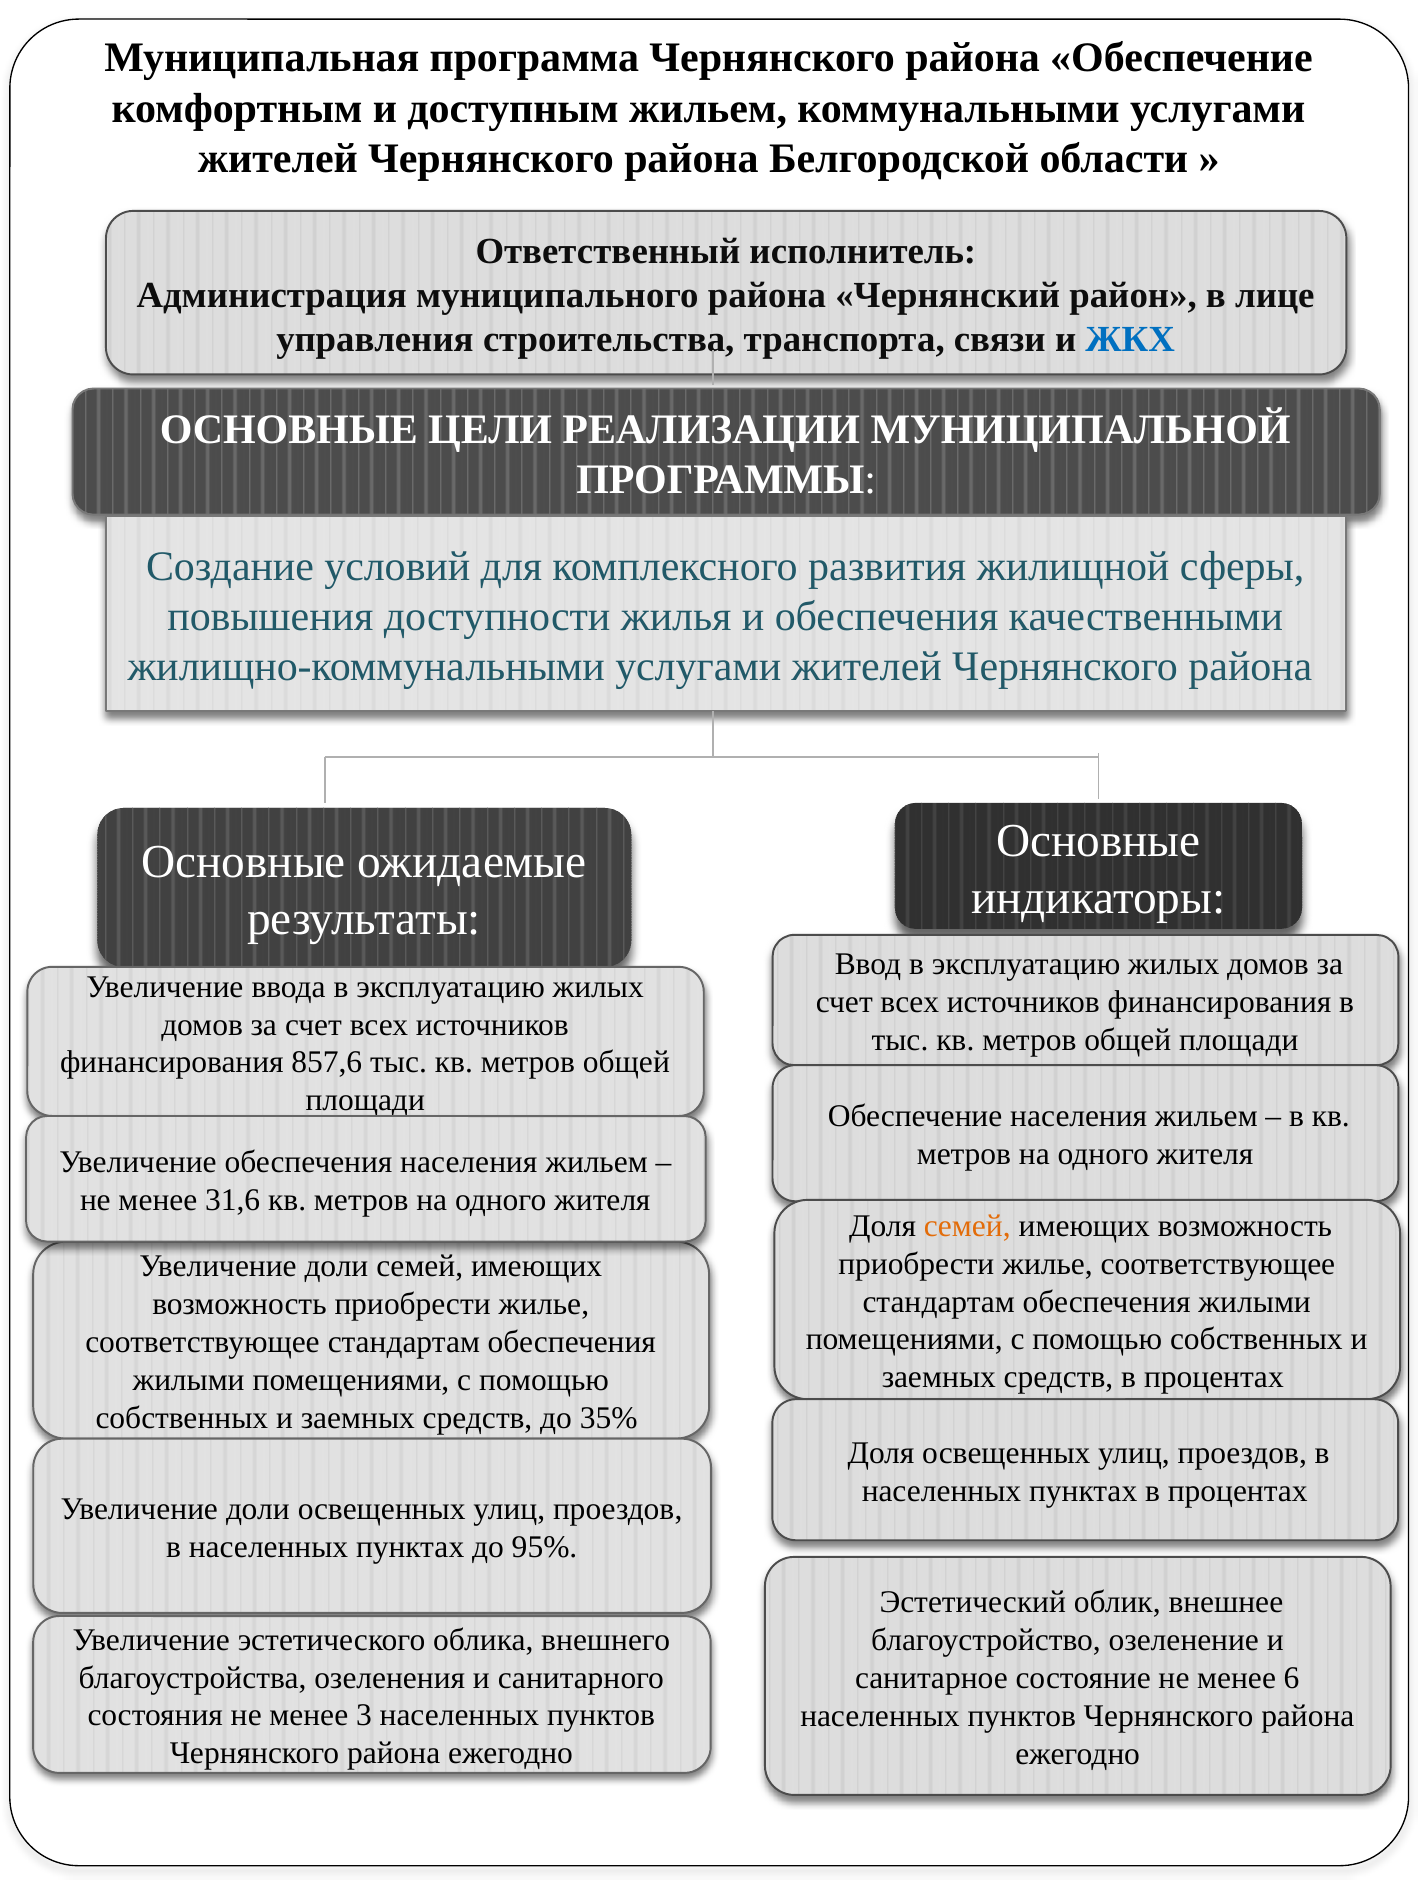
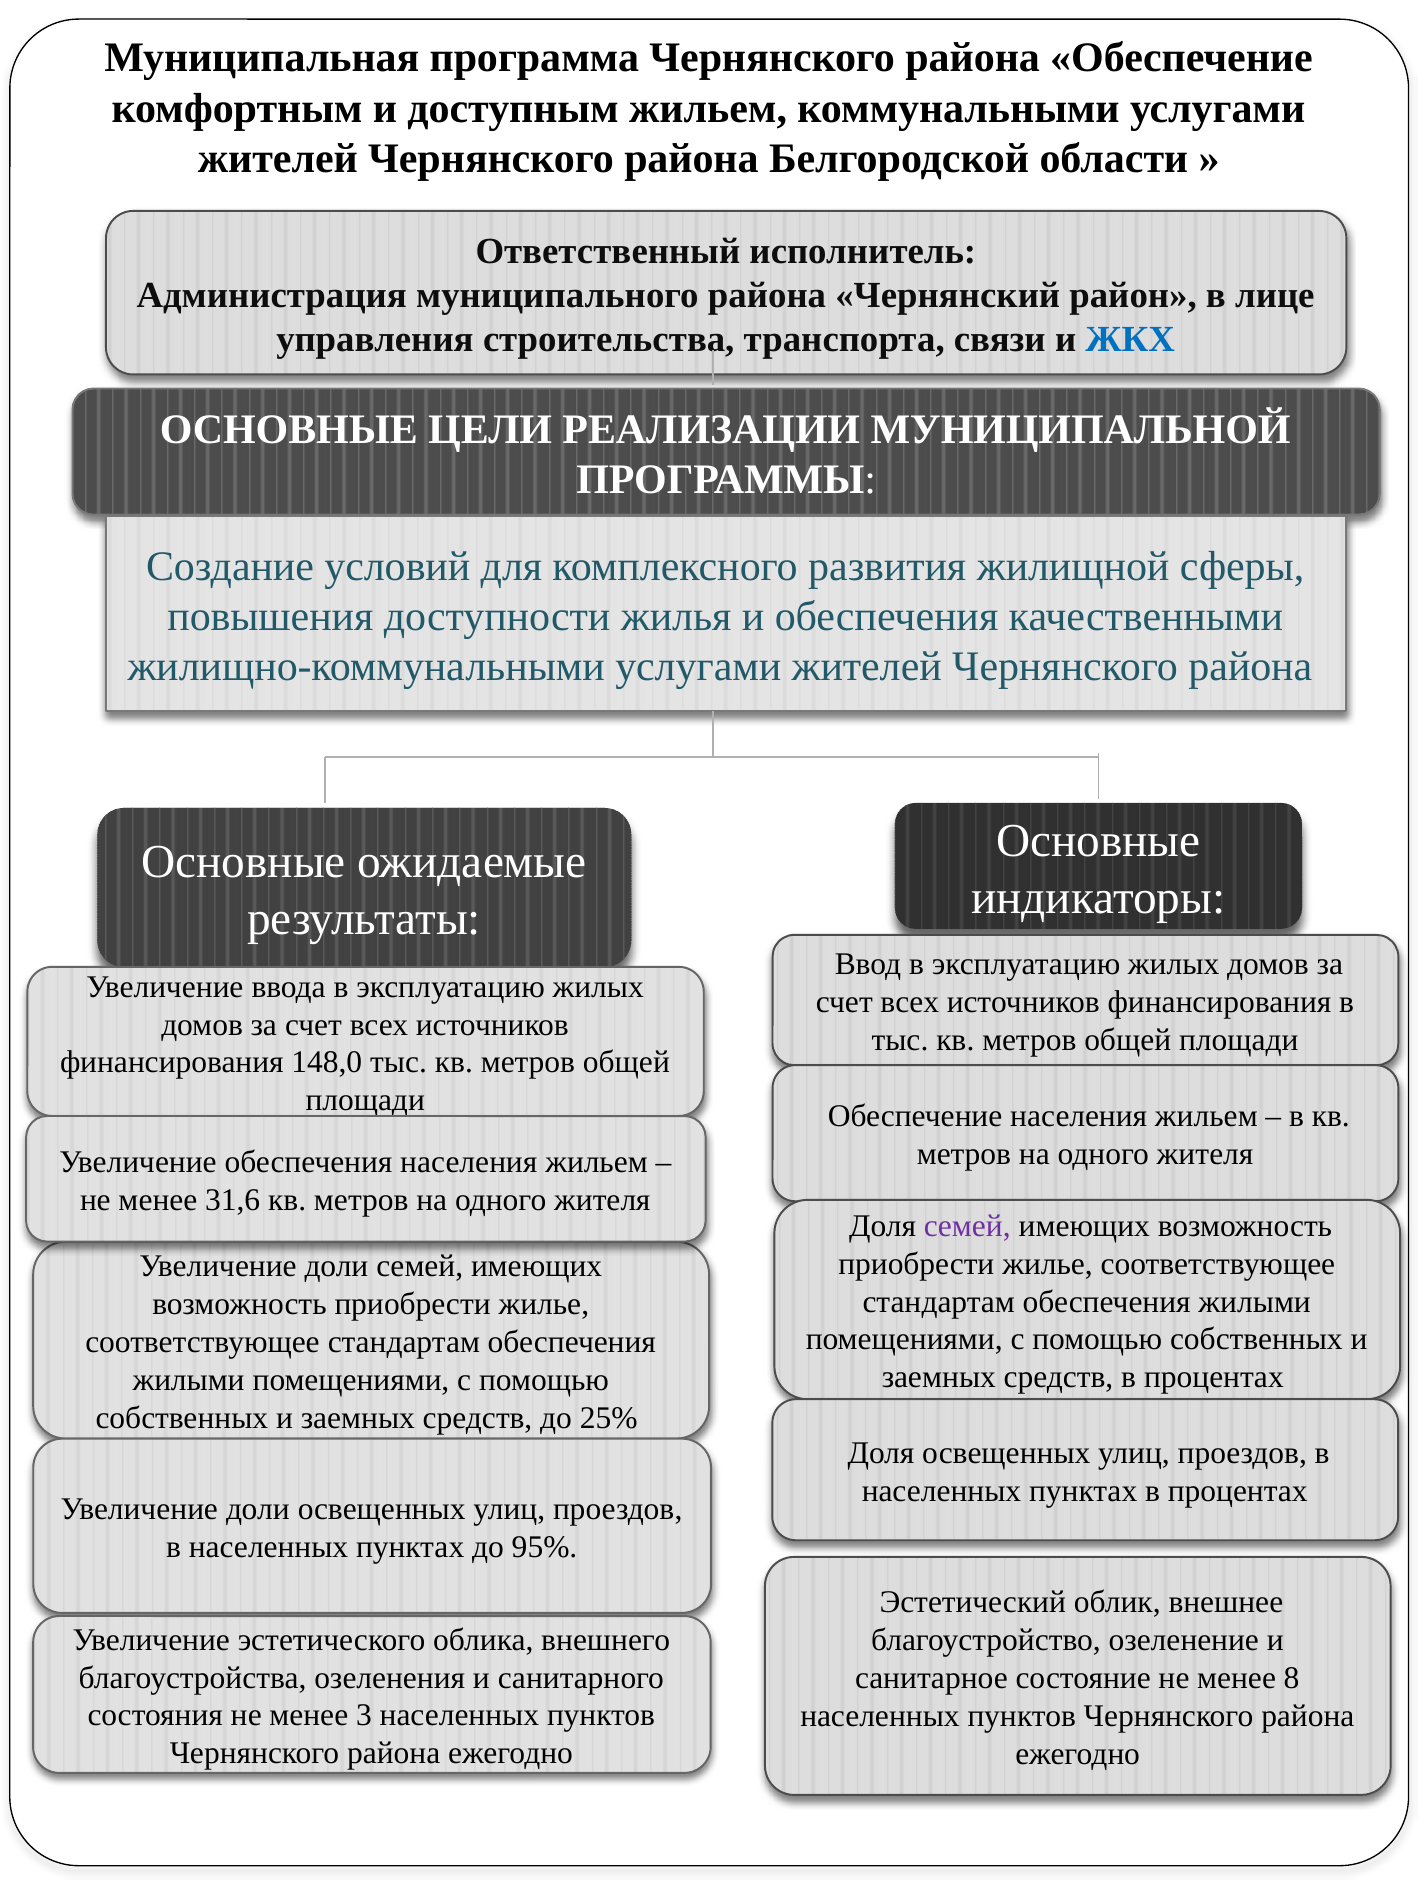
857,6: 857,6 -> 148,0
семей at (967, 1226) colour: orange -> purple
35%: 35% -> 25%
6: 6 -> 8
